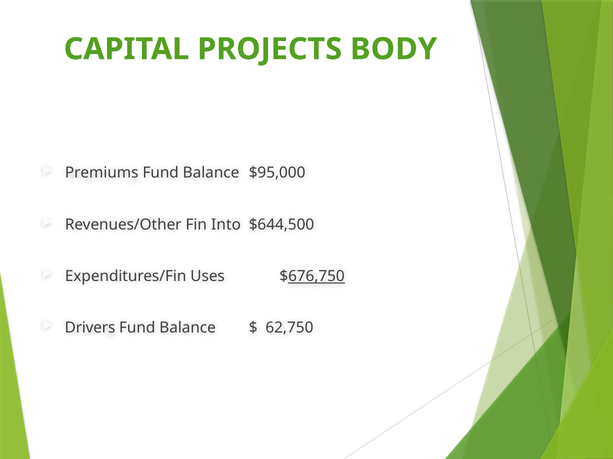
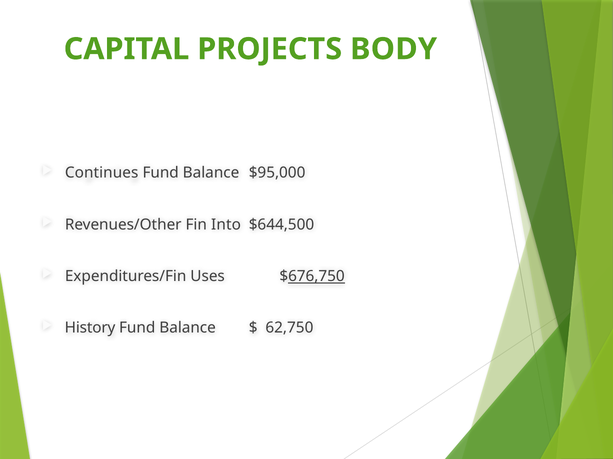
Premiums: Premiums -> Continues
Drivers: Drivers -> History
